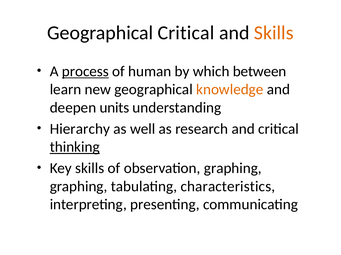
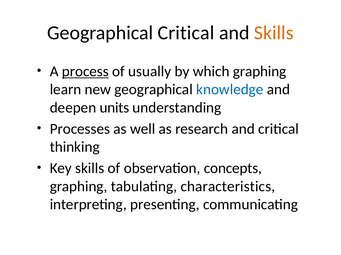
human: human -> usually
which between: between -> graphing
knowledge colour: orange -> blue
Hierarchy: Hierarchy -> Processes
thinking underline: present -> none
observation graphing: graphing -> concepts
